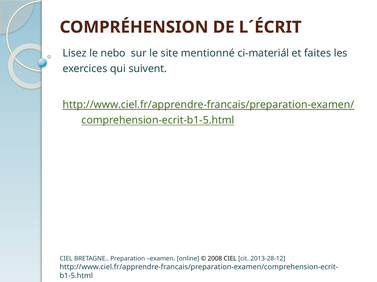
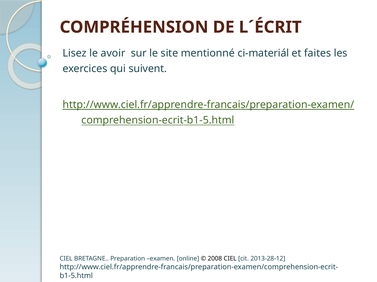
nebo: nebo -> avoir
